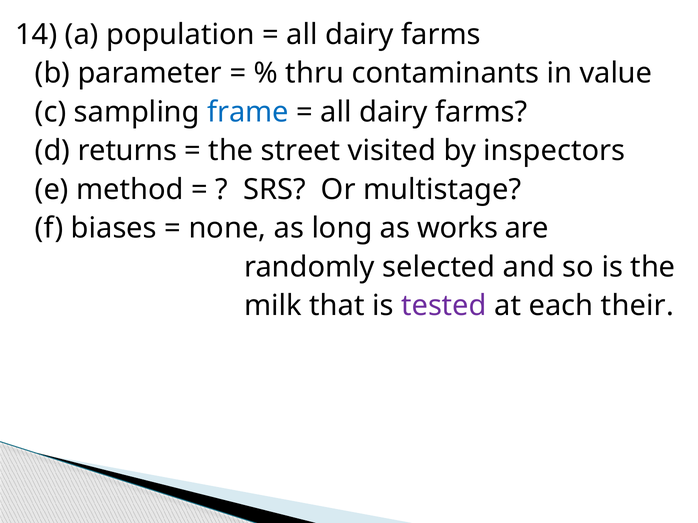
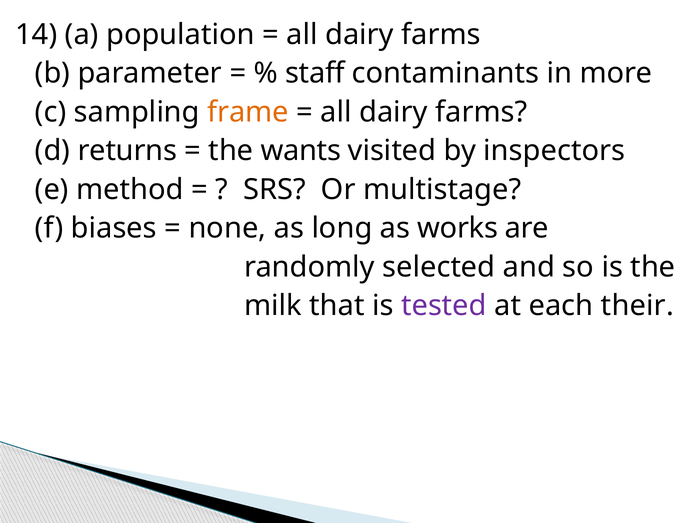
thru: thru -> staff
value: value -> more
frame colour: blue -> orange
street: street -> wants
